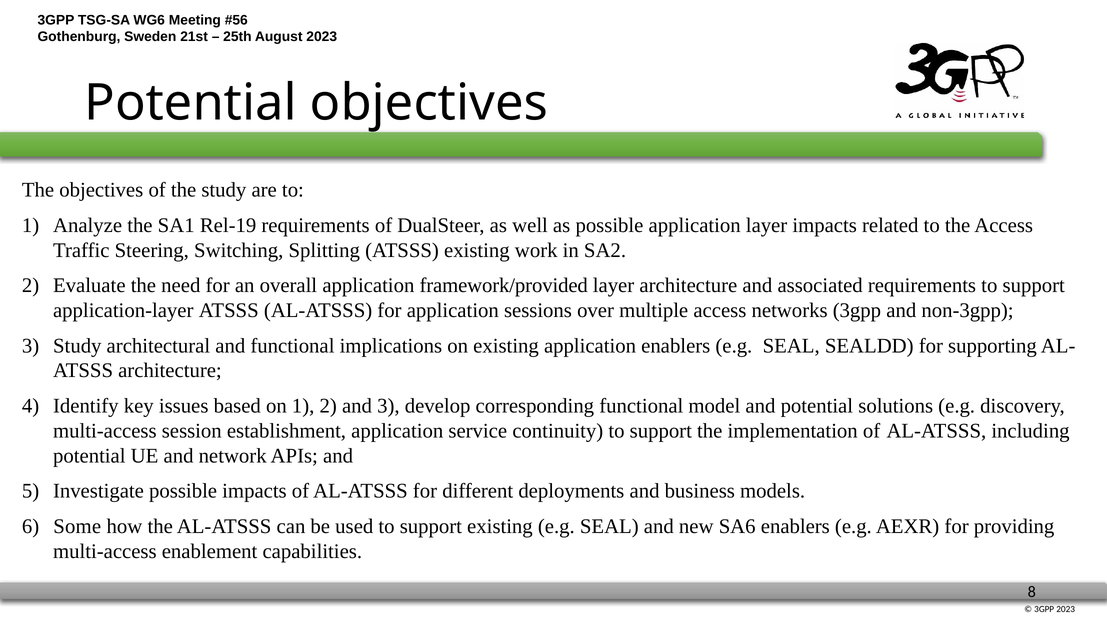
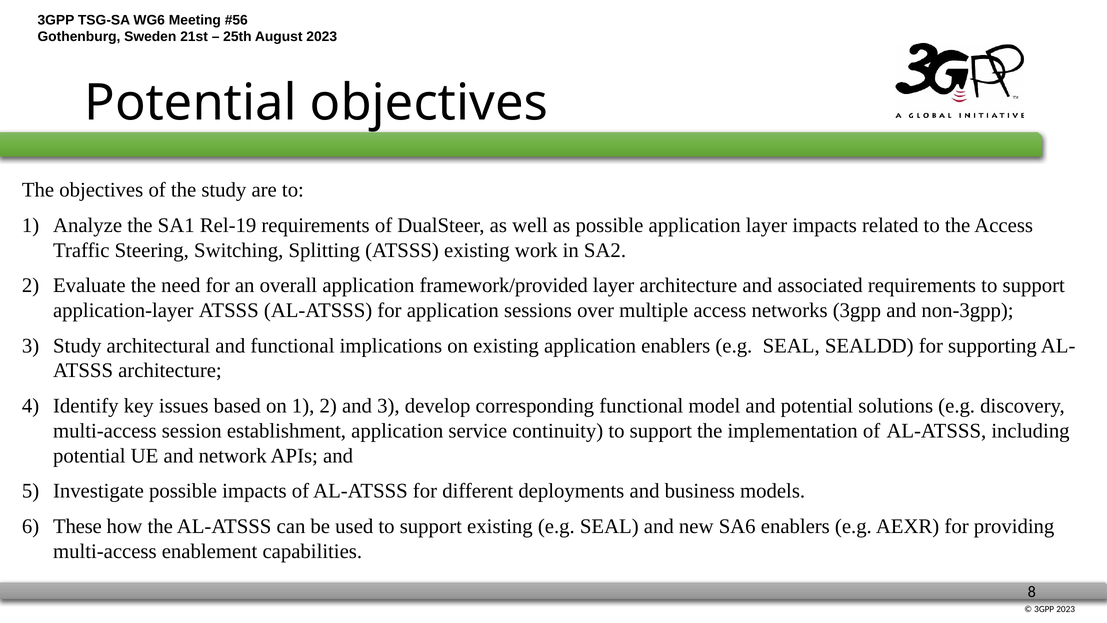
Some: Some -> These
